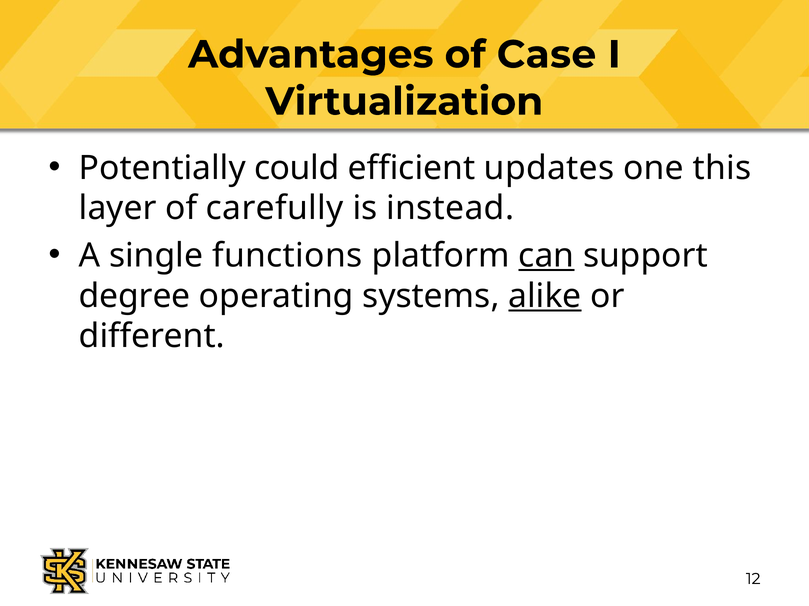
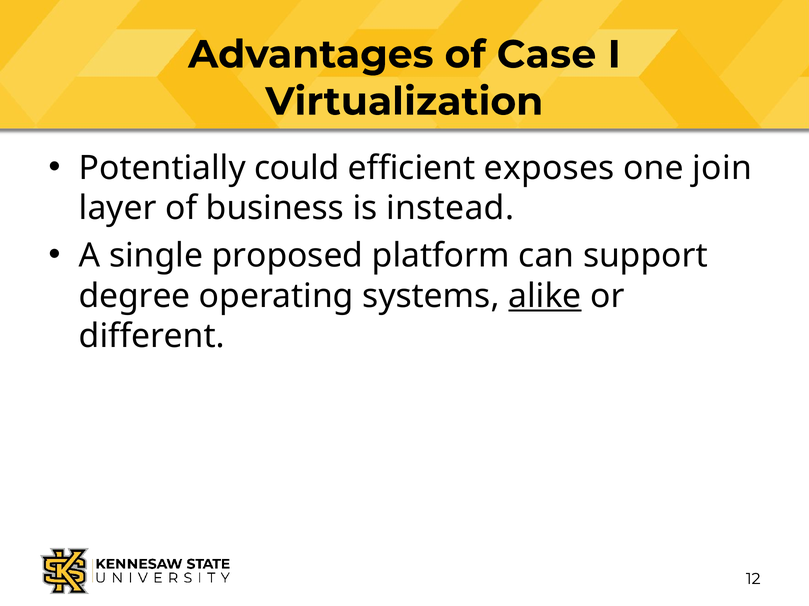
updates: updates -> exposes
this: this -> join
carefully: carefully -> business
functions: functions -> proposed
can underline: present -> none
